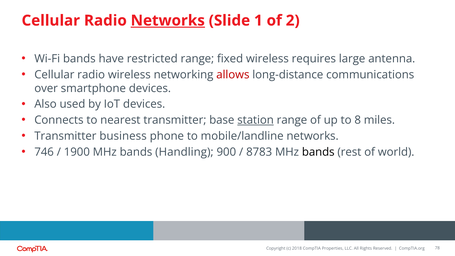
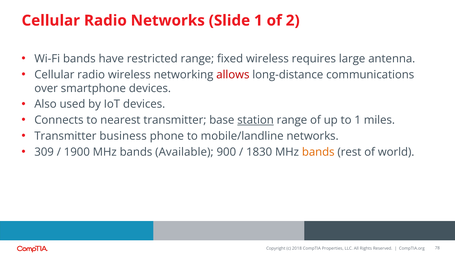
Networks at (168, 21) underline: present -> none
to 8: 8 -> 1
746: 746 -> 309
Handling: Handling -> Available
8783: 8783 -> 1830
bands at (318, 152) colour: black -> orange
